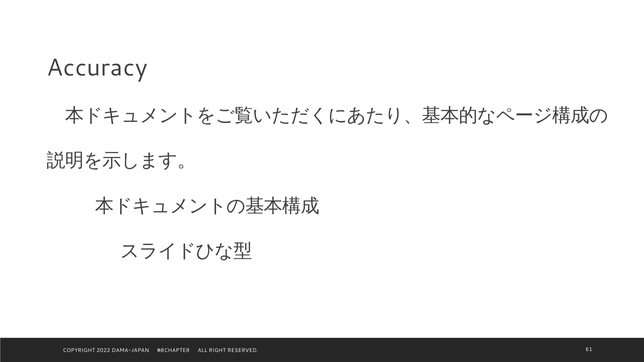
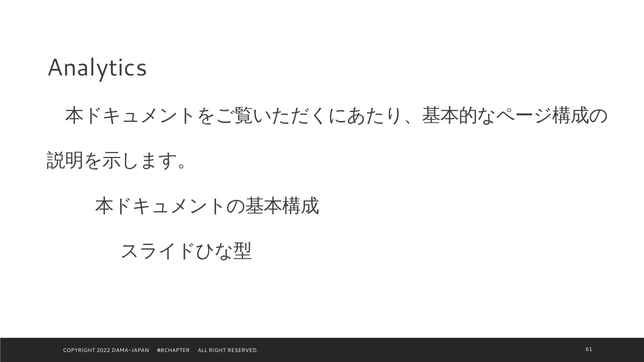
Accuracy: Accuracy -> Analytics
